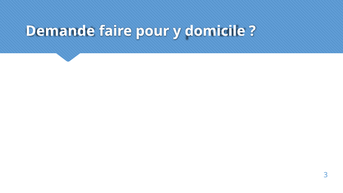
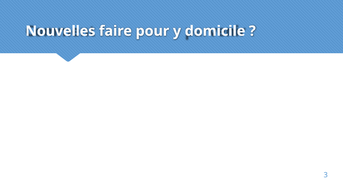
Demande: Demande -> Nouvelles
